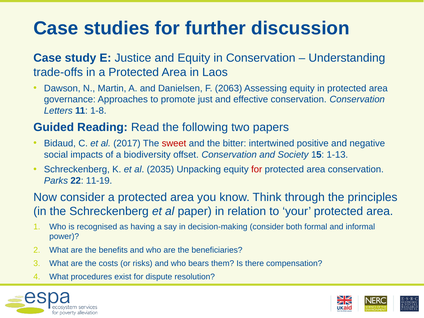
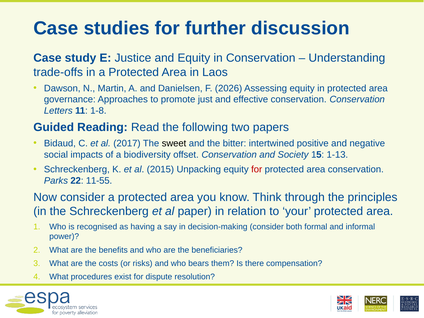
2063: 2063 -> 2026
sweet colour: red -> black
2035: 2035 -> 2015
11-19: 11-19 -> 11-55
